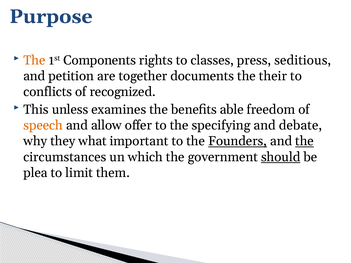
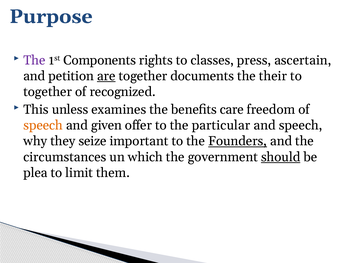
The at (34, 60) colour: orange -> purple
seditious: seditious -> ascertain
are underline: none -> present
conflicts at (48, 92): conflicts -> together
able: able -> care
allow: allow -> given
specifying: specifying -> particular
and debate: debate -> speech
what: what -> seize
the at (305, 141) underline: present -> none
